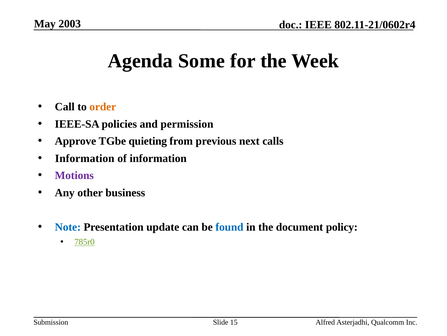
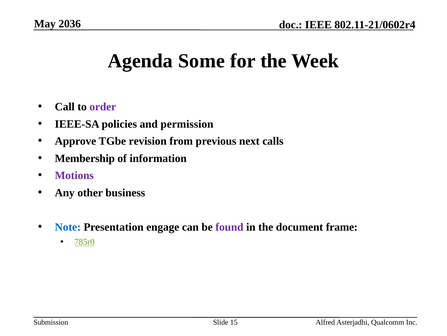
2003: 2003 -> 2036
order colour: orange -> purple
quieting: quieting -> revision
Information at (85, 158): Information -> Membership
update: update -> engage
found colour: blue -> purple
policy: policy -> frame
